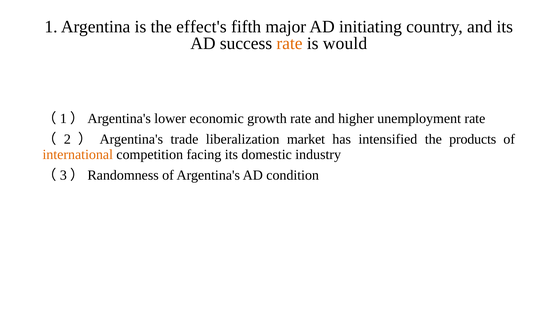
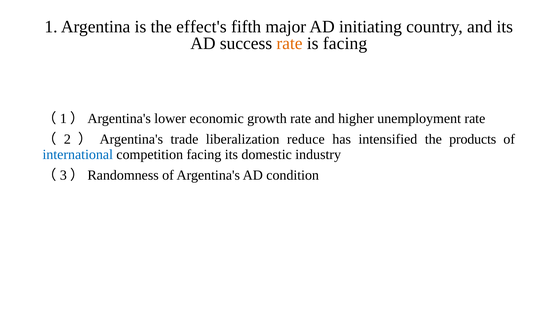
is would: would -> facing
market: market -> reduce
international colour: orange -> blue
